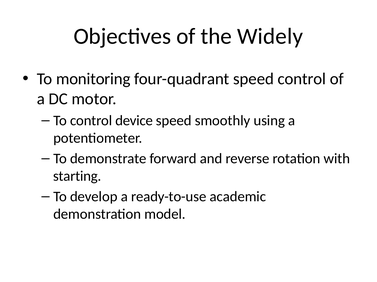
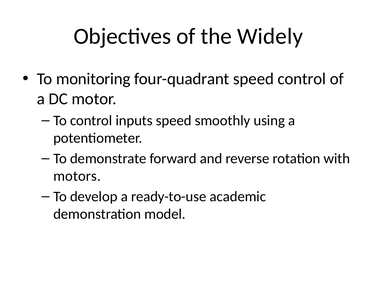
device: device -> inputs
starting: starting -> motors
